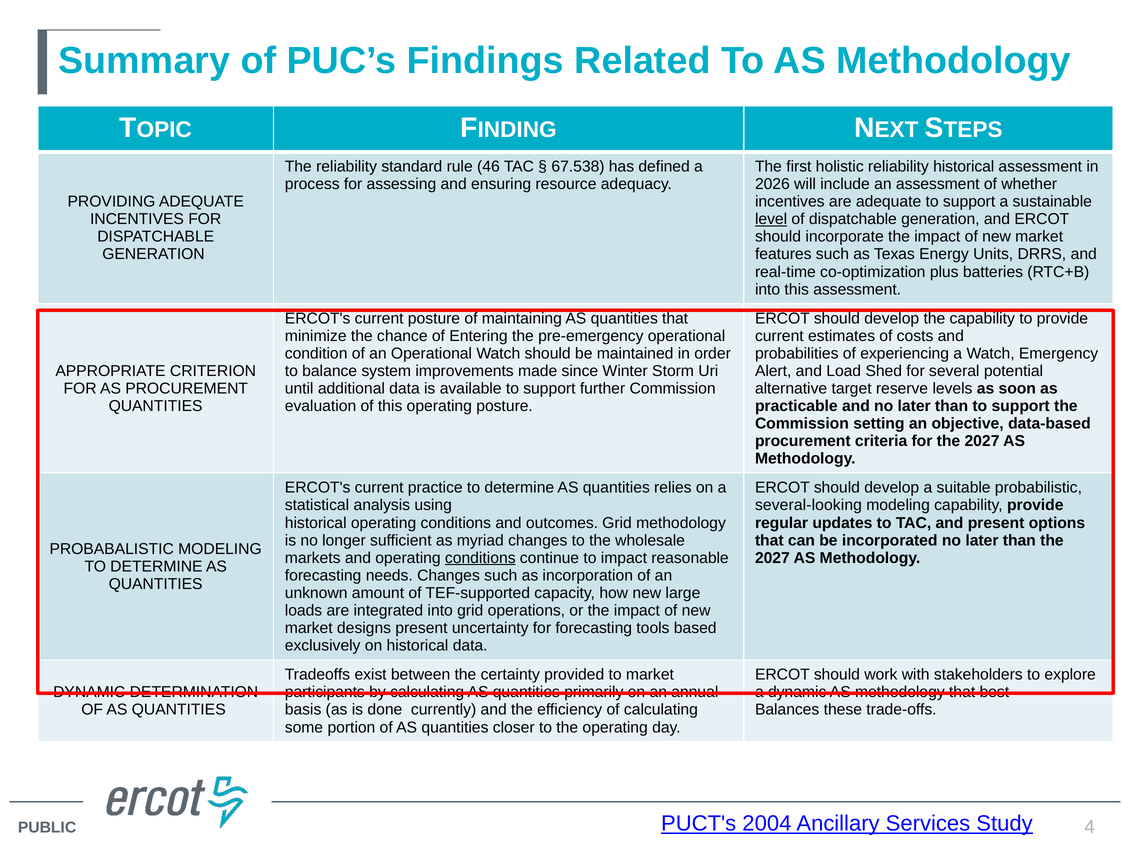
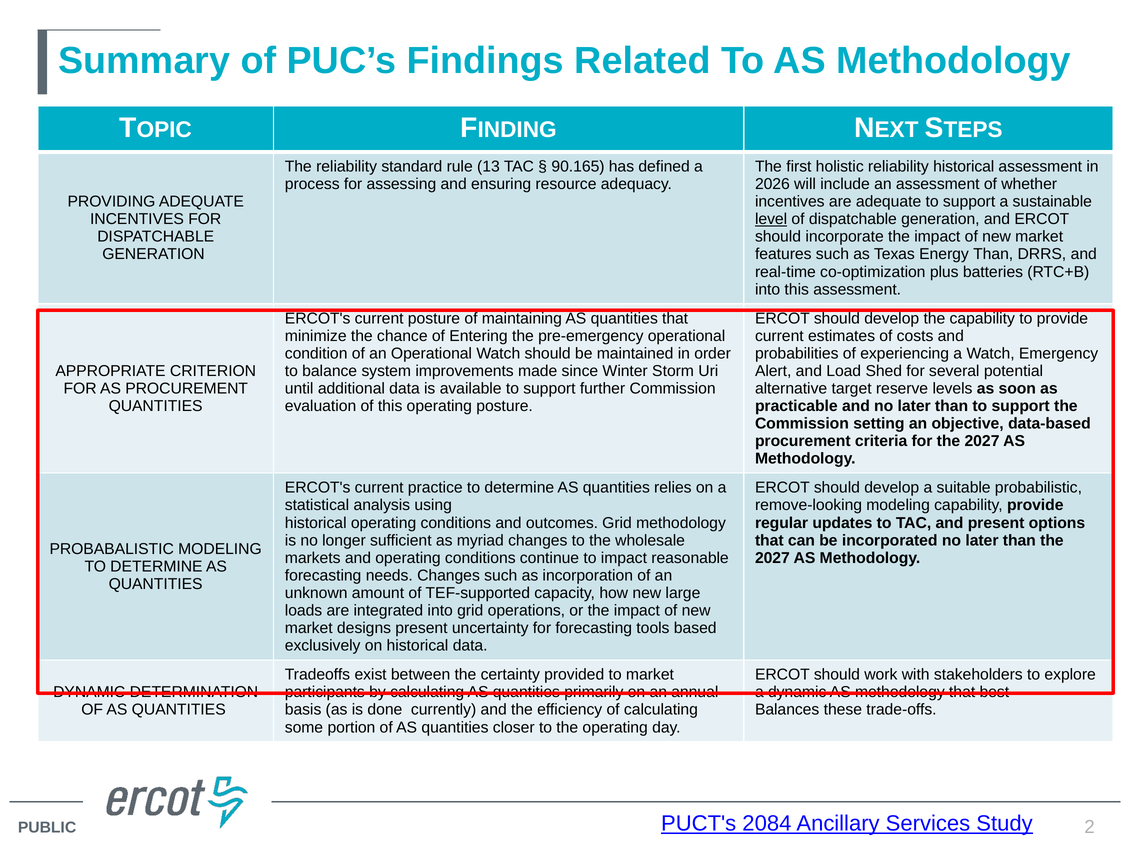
46: 46 -> 13
67.538: 67.538 -> 90.165
Energy Units: Units -> Than
several-looking: several-looking -> remove-looking
conditions at (480, 558) underline: present -> none
2004: 2004 -> 2084
4: 4 -> 2
